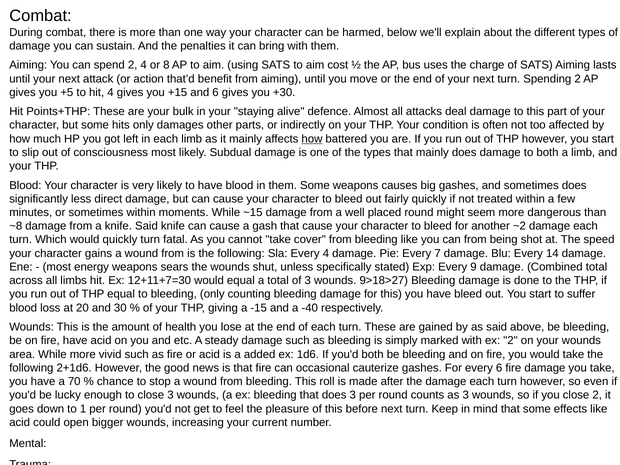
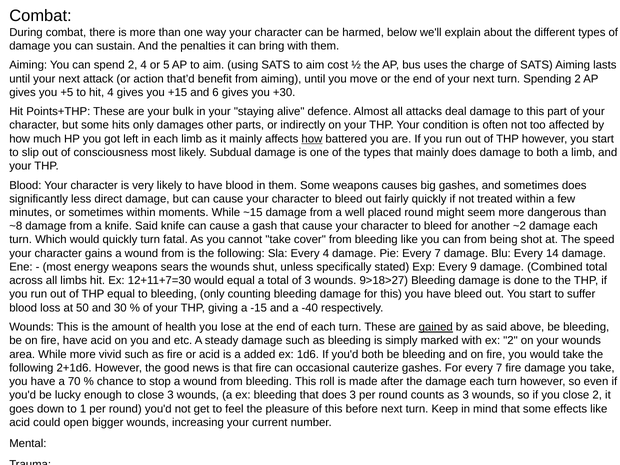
8: 8 -> 5
20: 20 -> 50
gained underline: none -> present
For every 6: 6 -> 7
